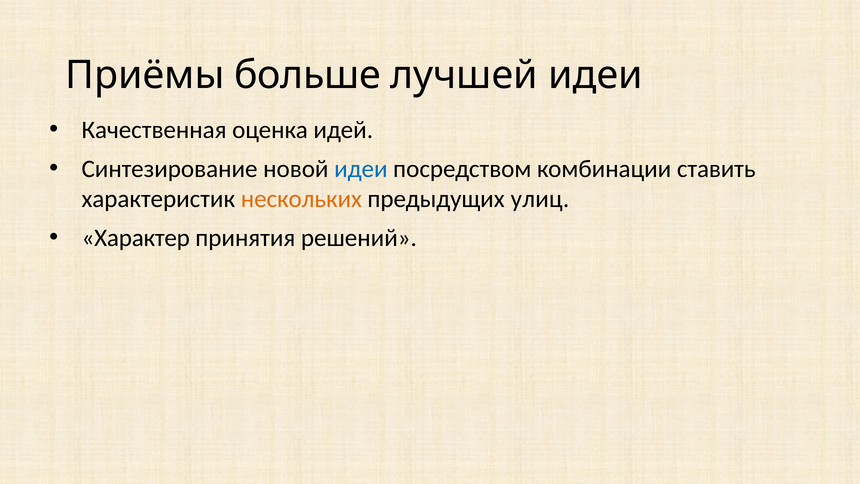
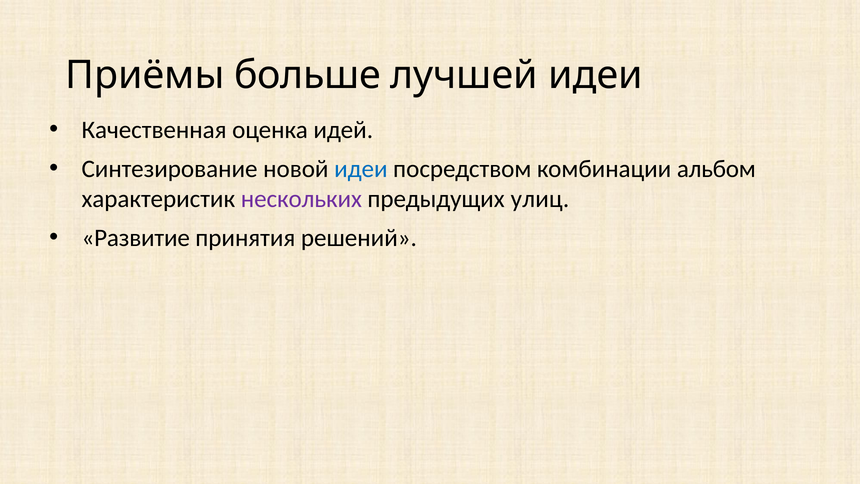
ставить: ставить -> альбом
нескольких colour: orange -> purple
Характер: Характер -> Развитие
